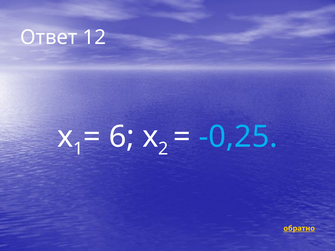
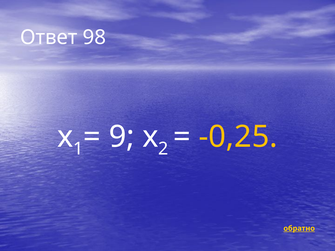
12: 12 -> 98
6: 6 -> 9
-0,25 colour: light blue -> yellow
